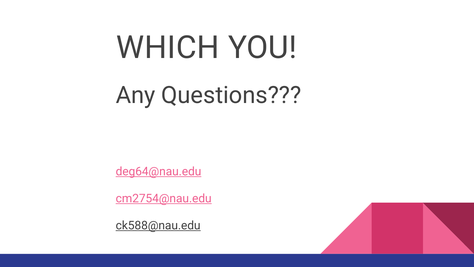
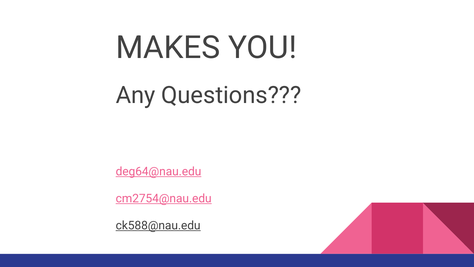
WHICH: WHICH -> MAKES
